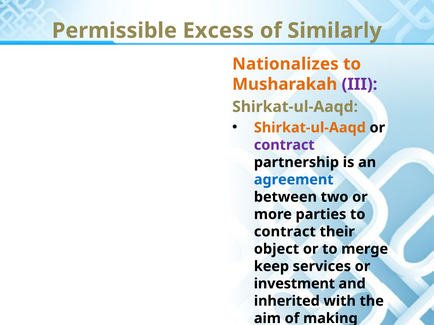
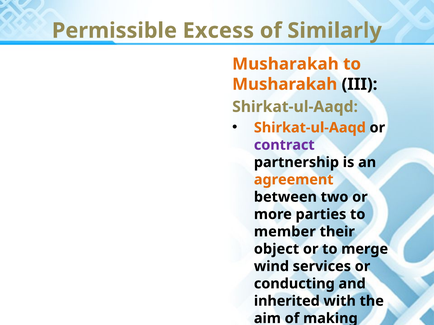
Nationalizes at (285, 64): Nationalizes -> Musharakah
III colour: purple -> black
agreement colour: blue -> orange
contract at (285, 232): contract -> member
keep: keep -> wind
investment: investment -> conducting
